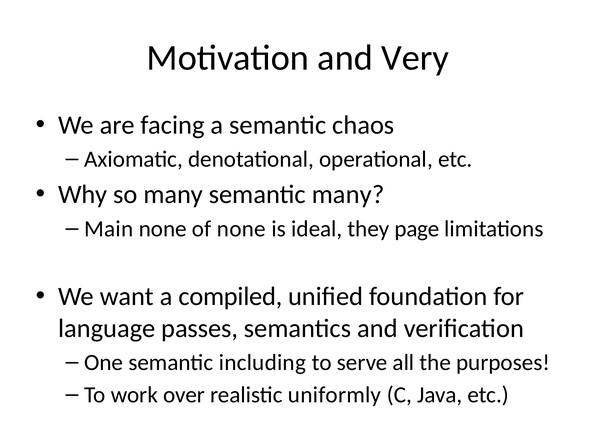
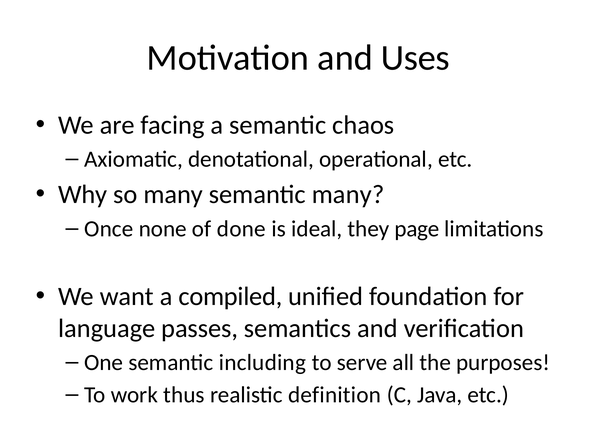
Very: Very -> Uses
Main: Main -> Once
of none: none -> done
over: over -> thus
uniformly: uniformly -> definition
